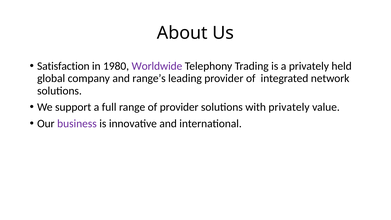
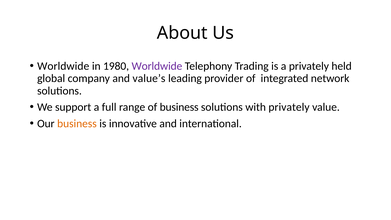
Satisfaction at (63, 66): Satisfaction -> Worldwide
range’s: range’s -> value’s
of provider: provider -> business
business at (77, 124) colour: purple -> orange
